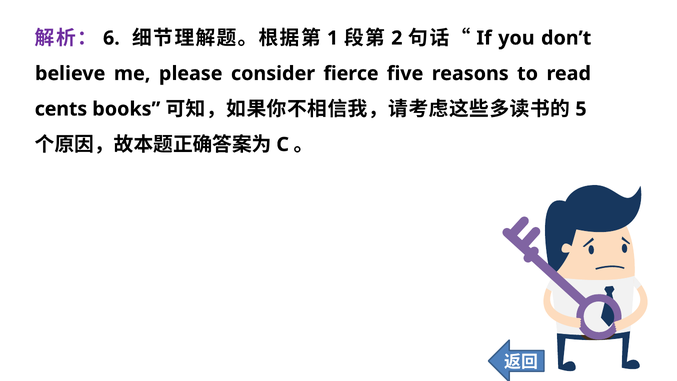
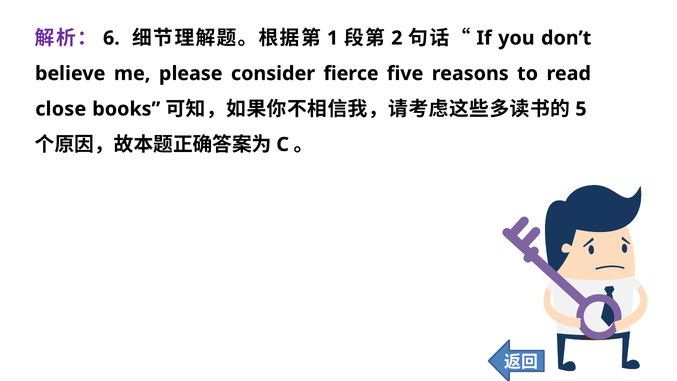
cents: cents -> close
